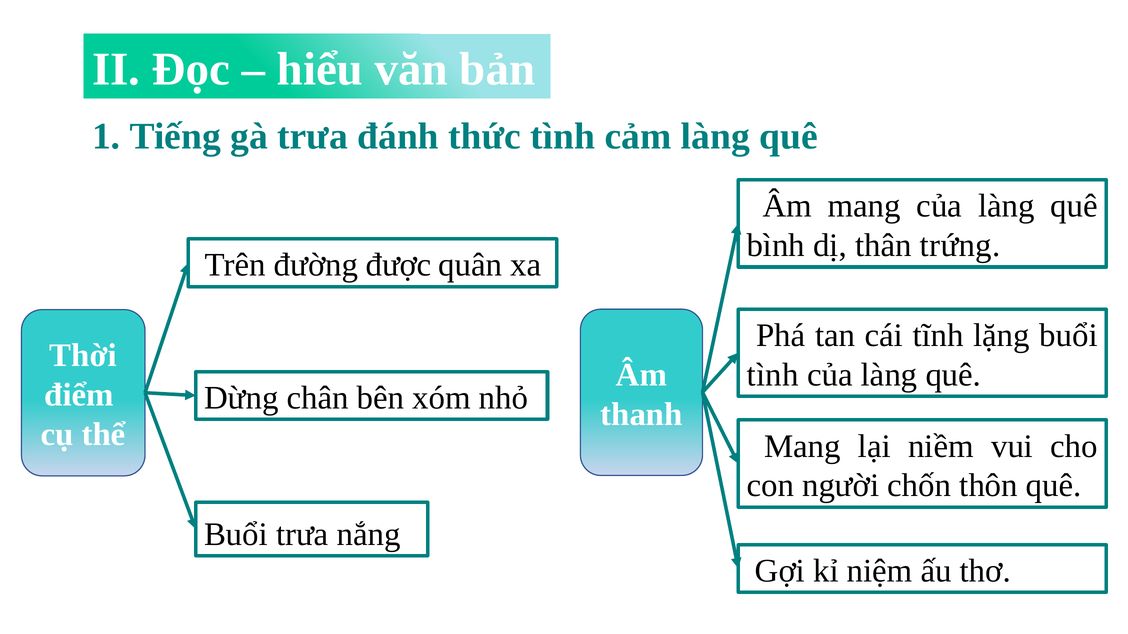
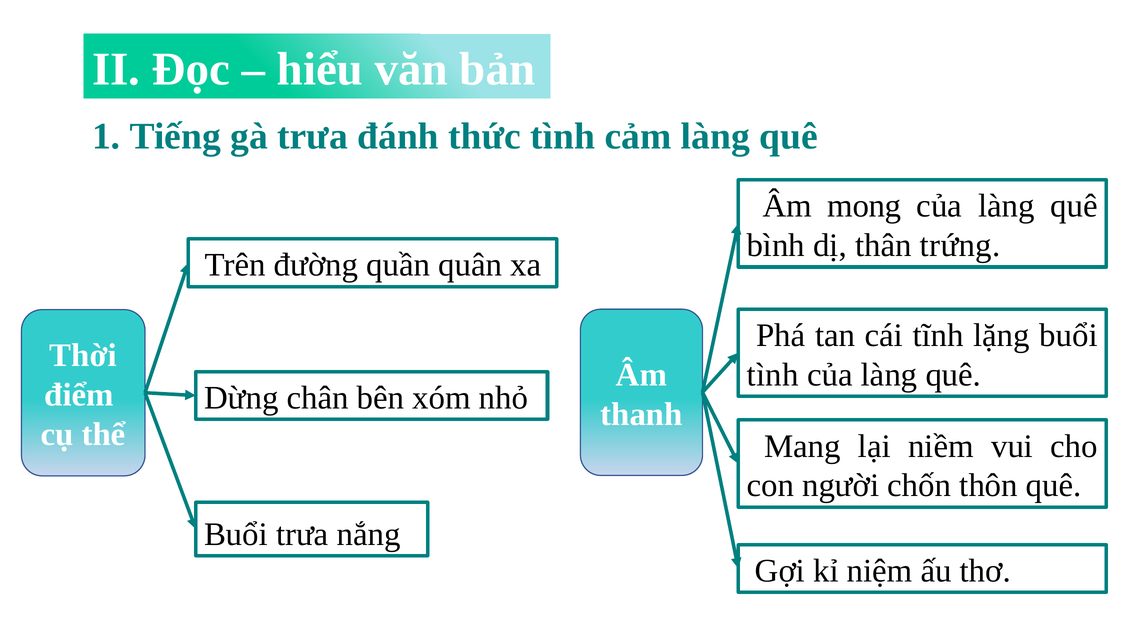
Âm mang: mang -> mong
được: được -> quần
